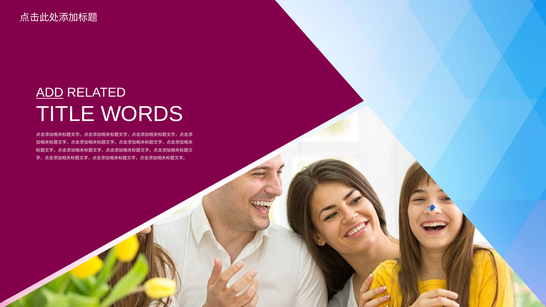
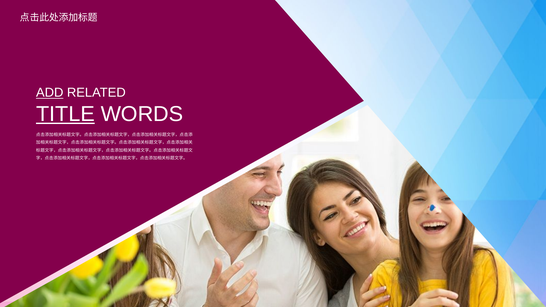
TITLE underline: none -> present
